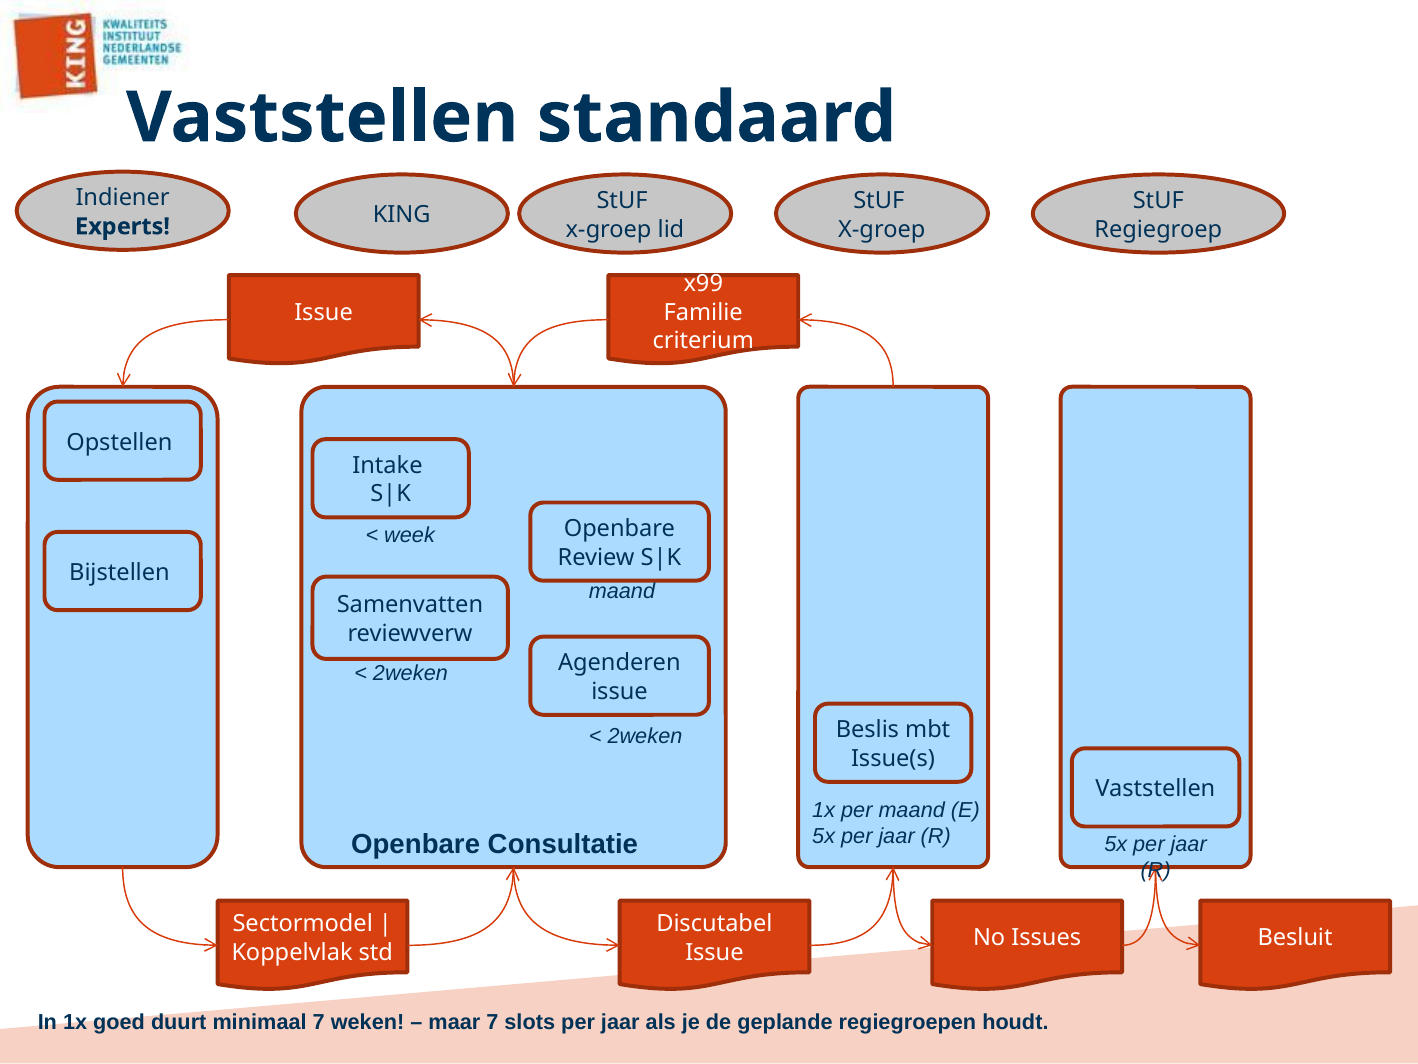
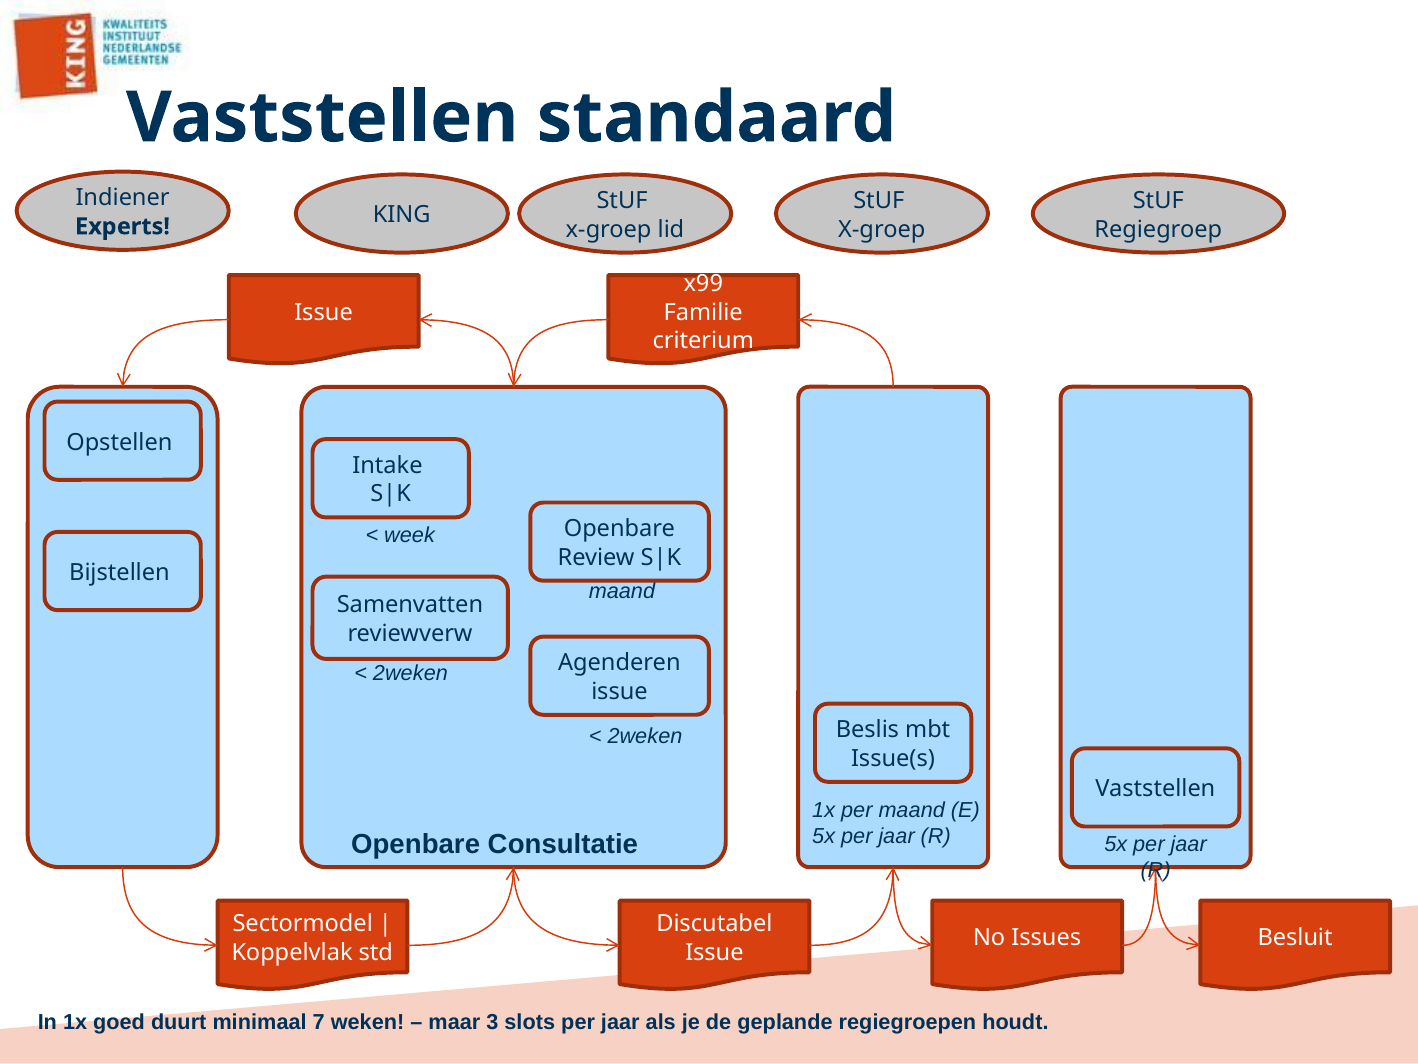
maar 7: 7 -> 3
